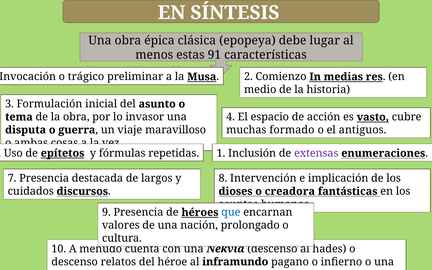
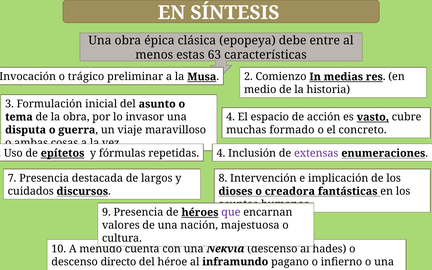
lugar: lugar -> entre
91: 91 -> 63
antiguos: antiguos -> concreto
repetidas 1: 1 -> 4
que colour: blue -> purple
prolongado: prolongado -> majestuosa
relatos: relatos -> directo
